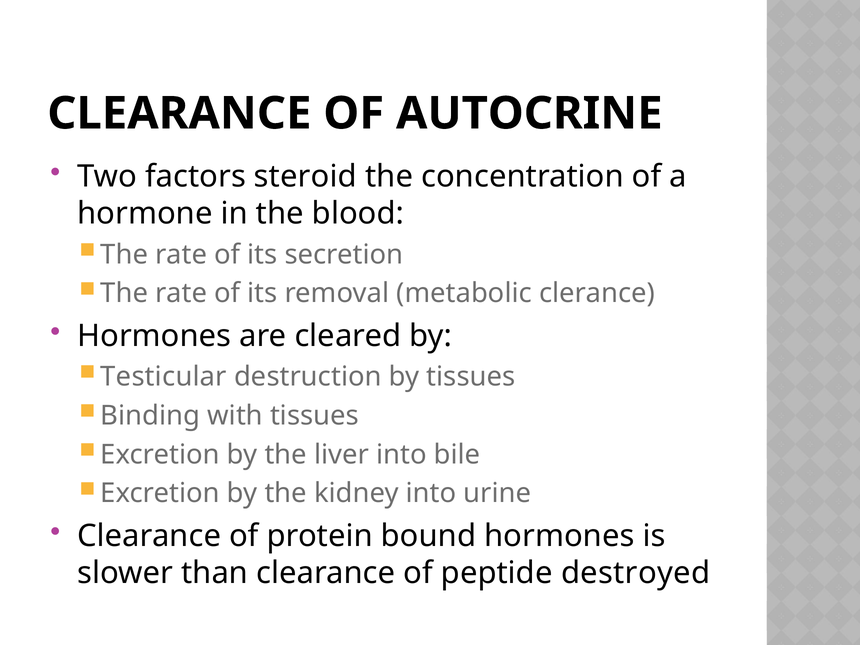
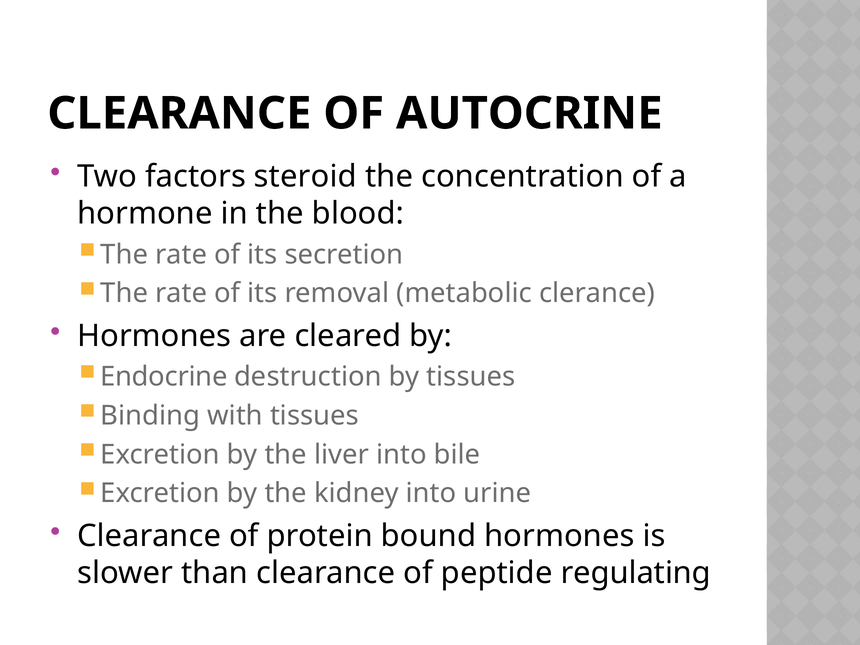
Testicular: Testicular -> Endocrine
destroyed: destroyed -> regulating
